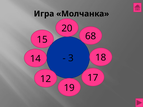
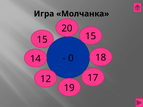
15 68: 68 -> 15
3: 3 -> 0
